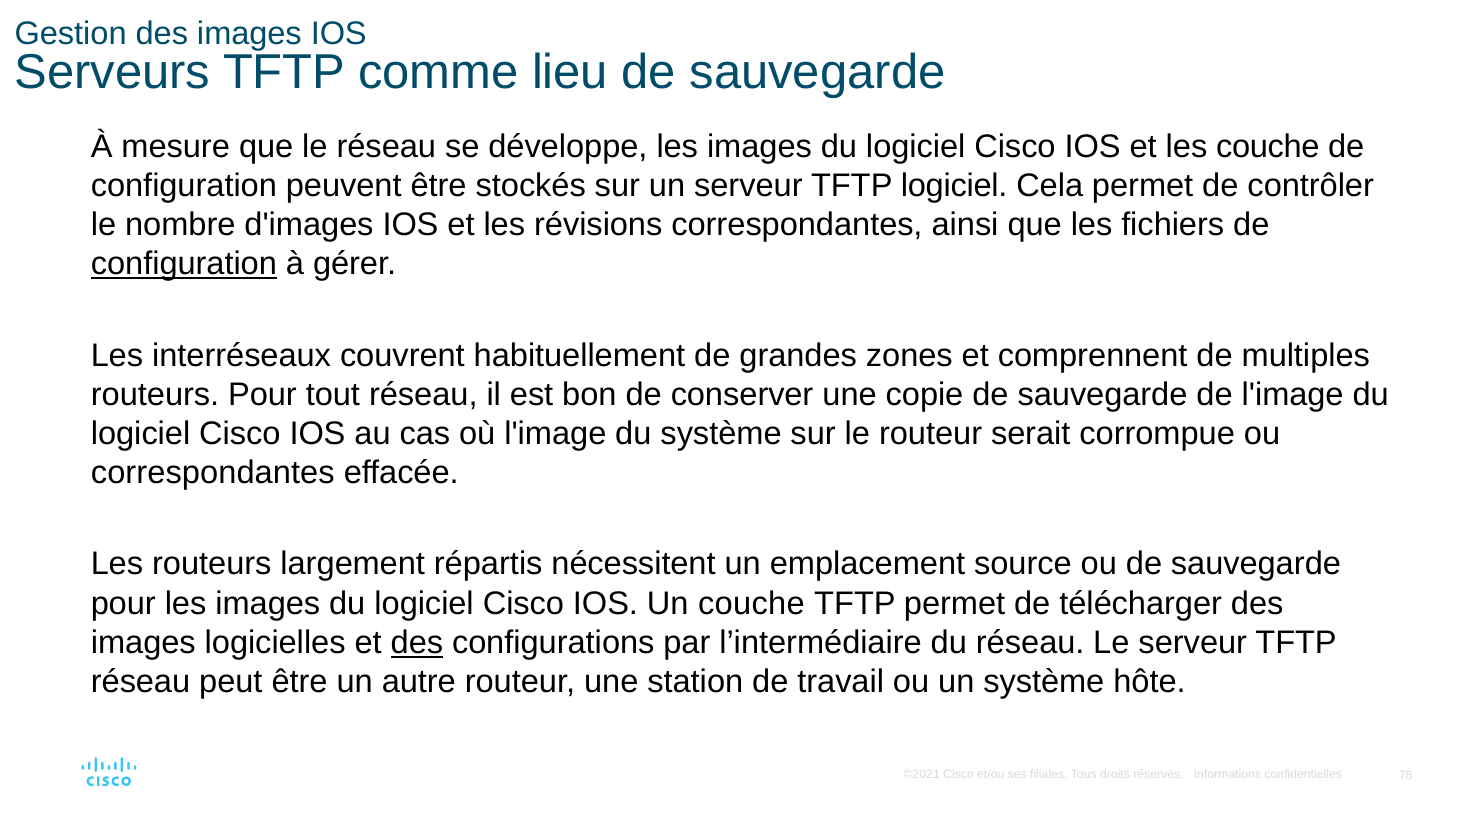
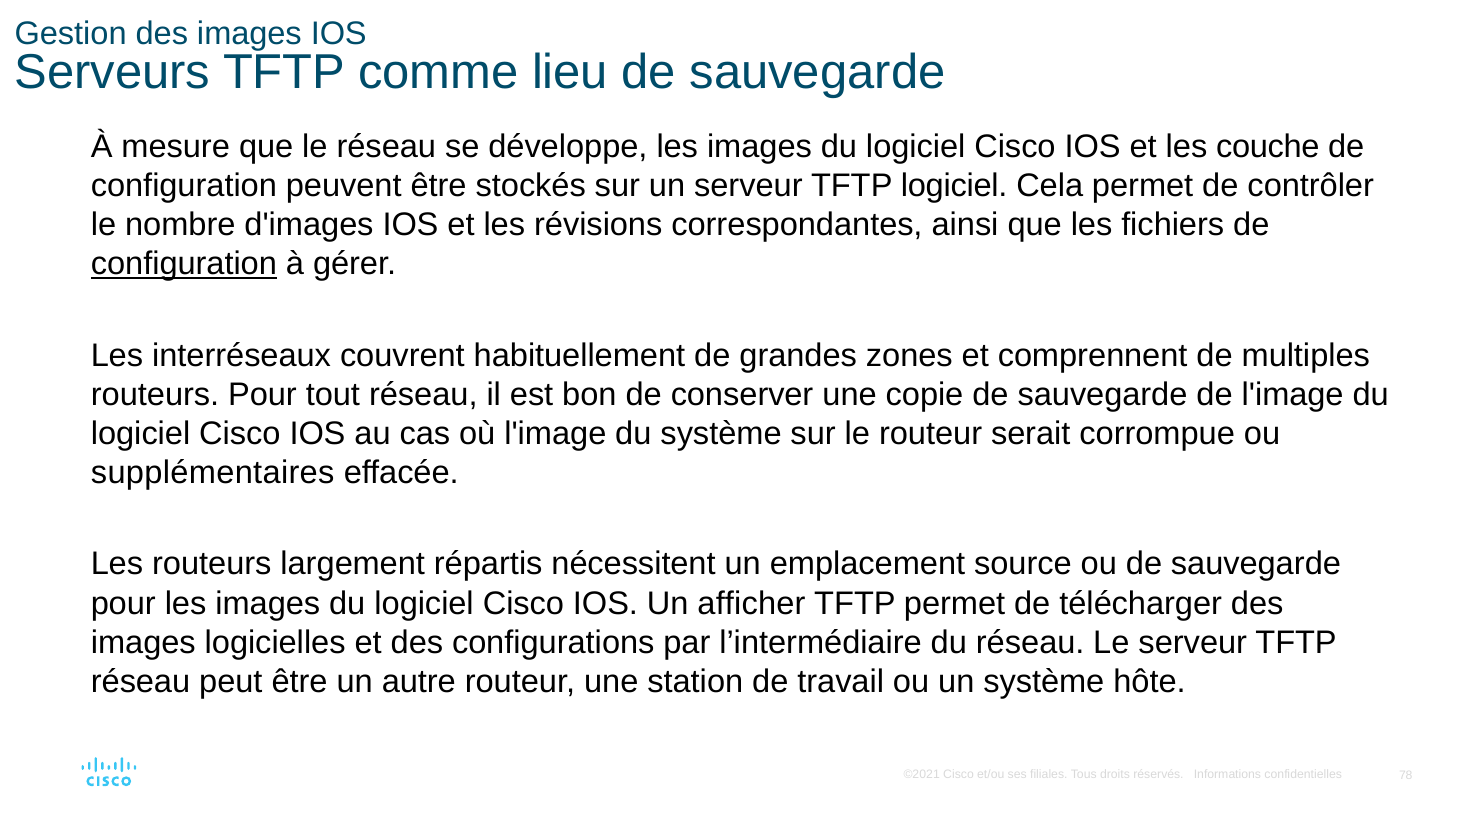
correspondantes at (213, 473): correspondantes -> supplémentaires
Un couche: couche -> afficher
des at (417, 642) underline: present -> none
